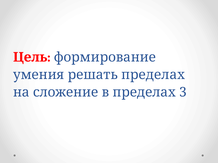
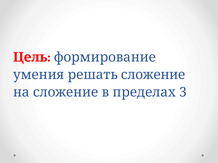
решать пределах: пределах -> сложение
